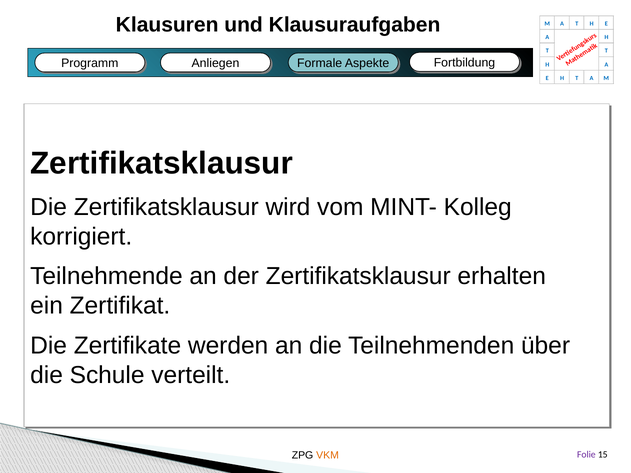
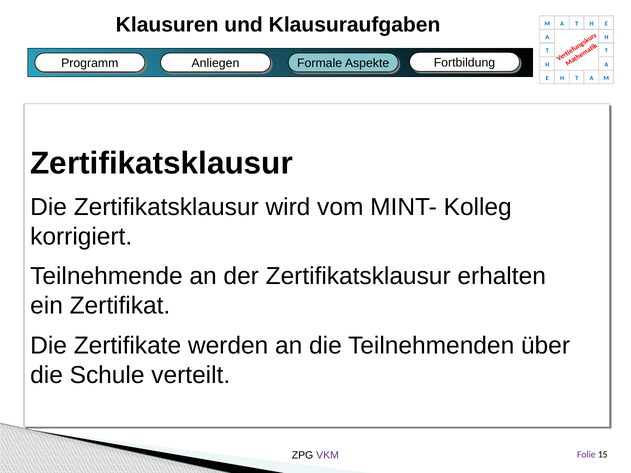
VKM colour: orange -> purple
